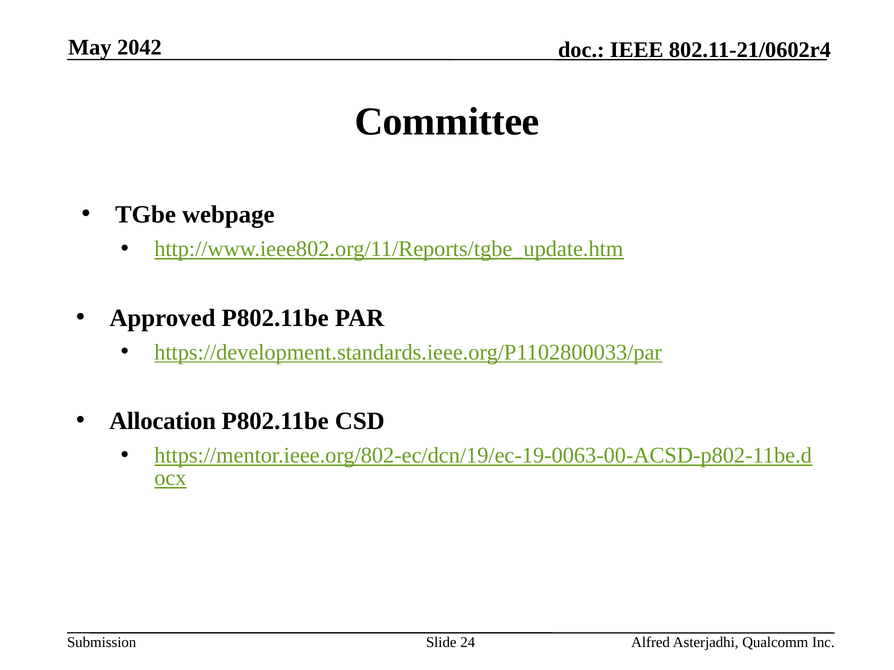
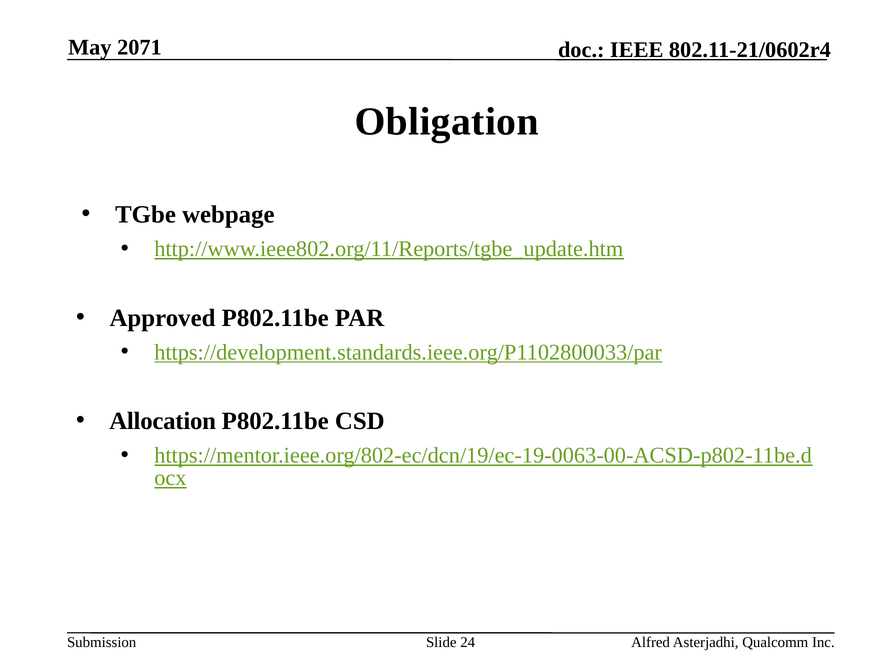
2042: 2042 -> 2071
Committee: Committee -> Obligation
